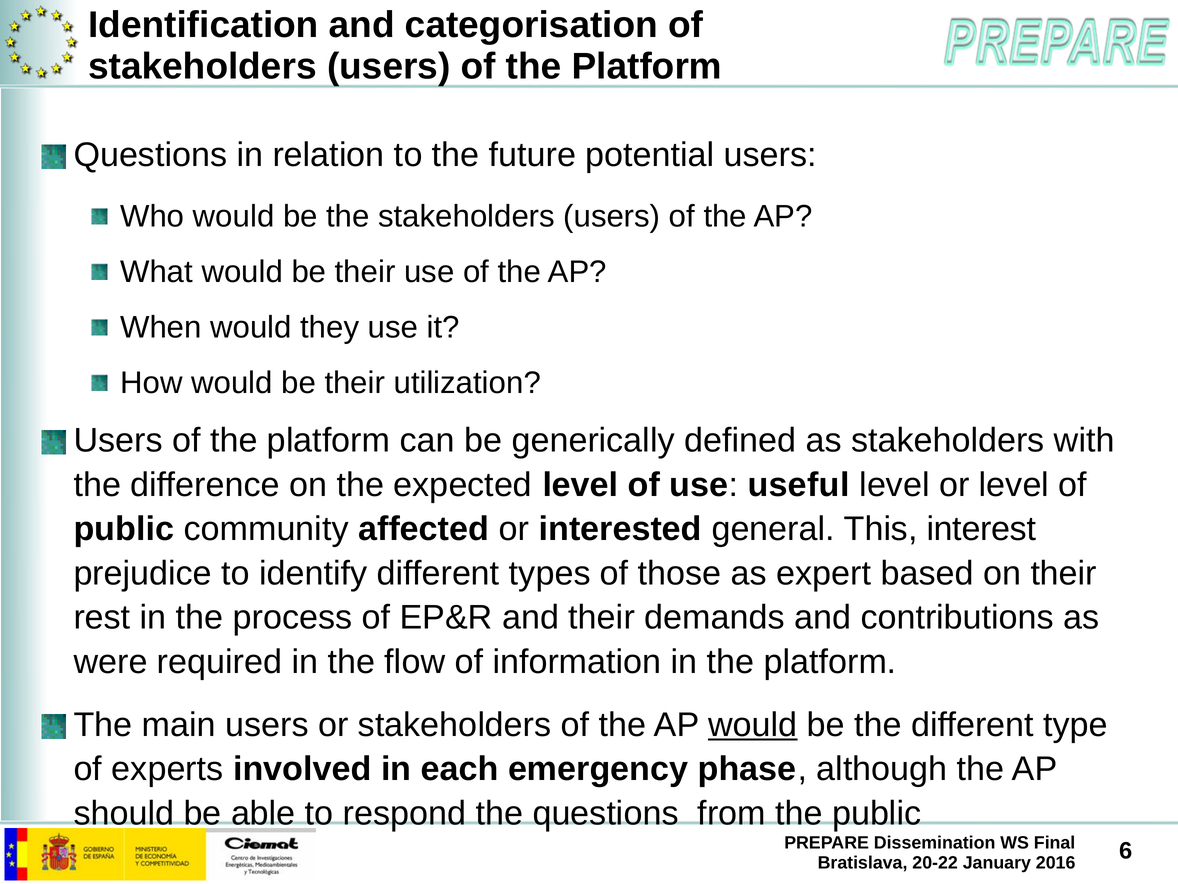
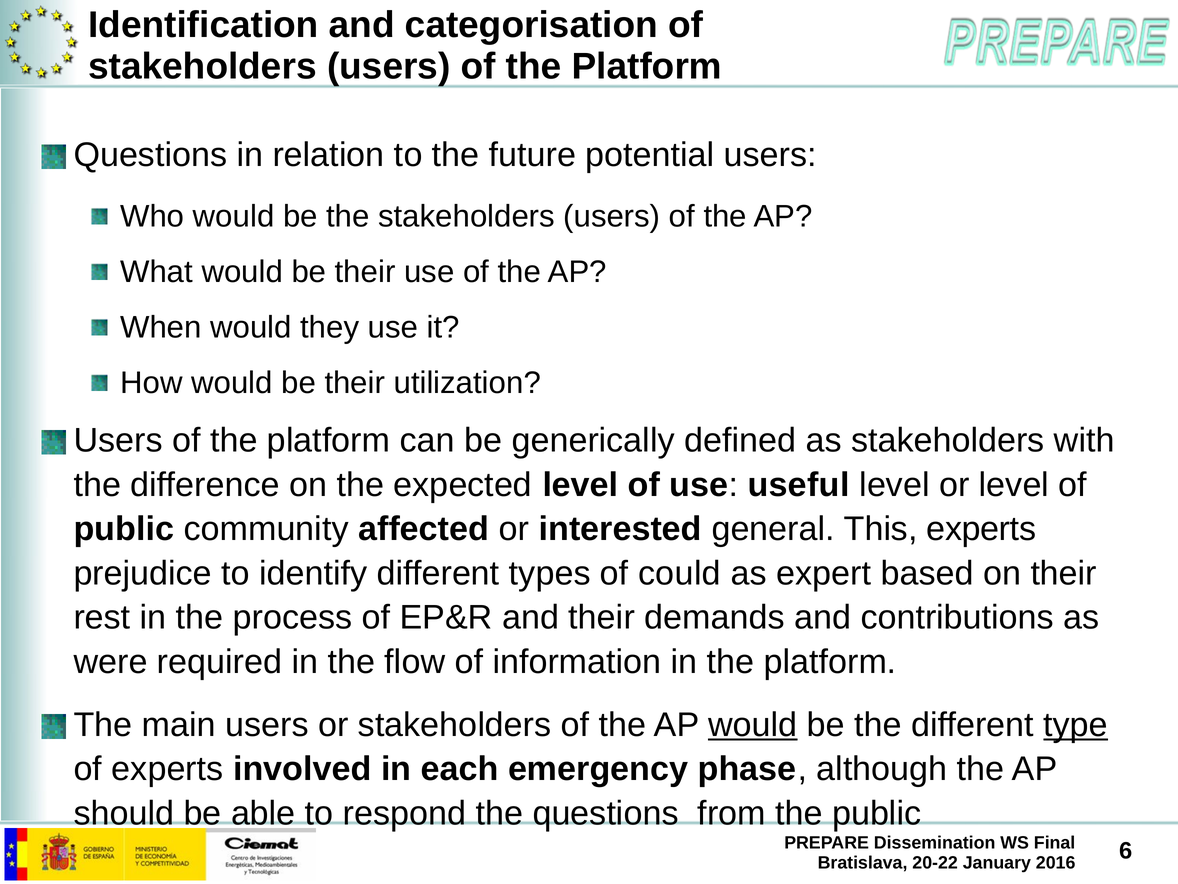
This interest: interest -> experts
those: those -> could
type underline: none -> present
